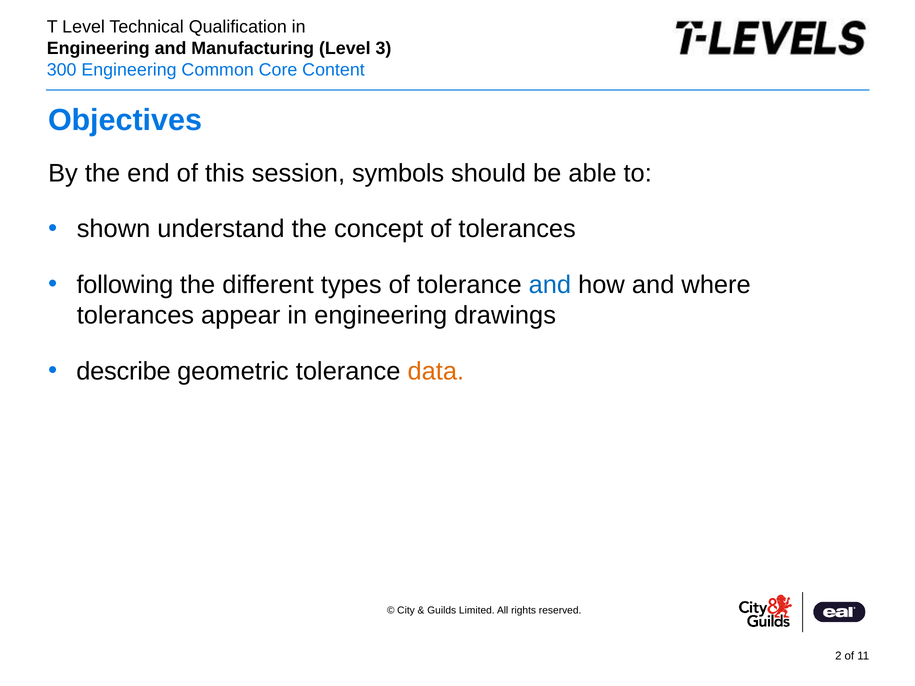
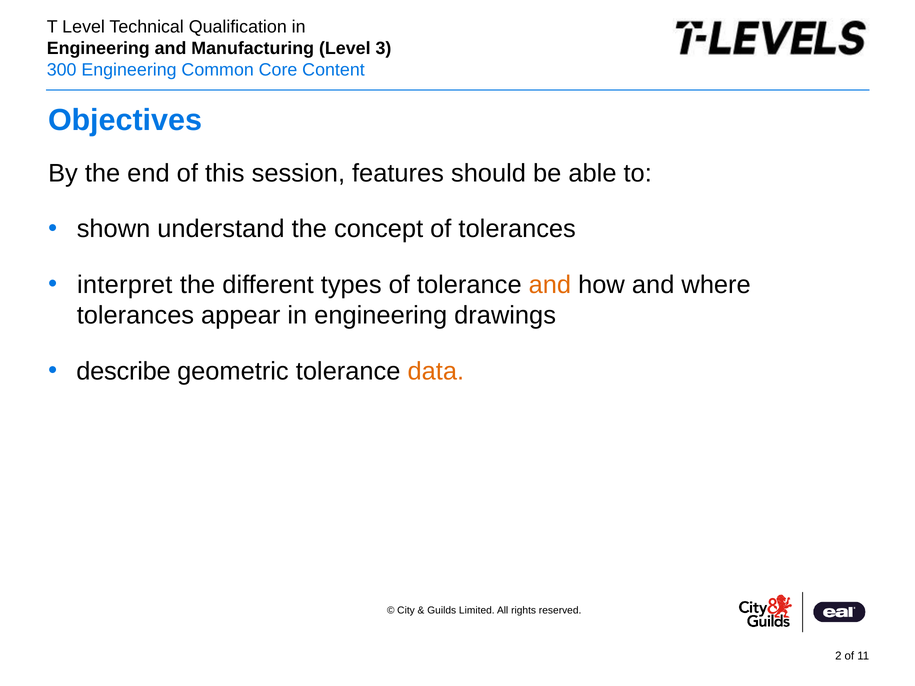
symbols: symbols -> features
following: following -> interpret
and at (550, 285) colour: blue -> orange
